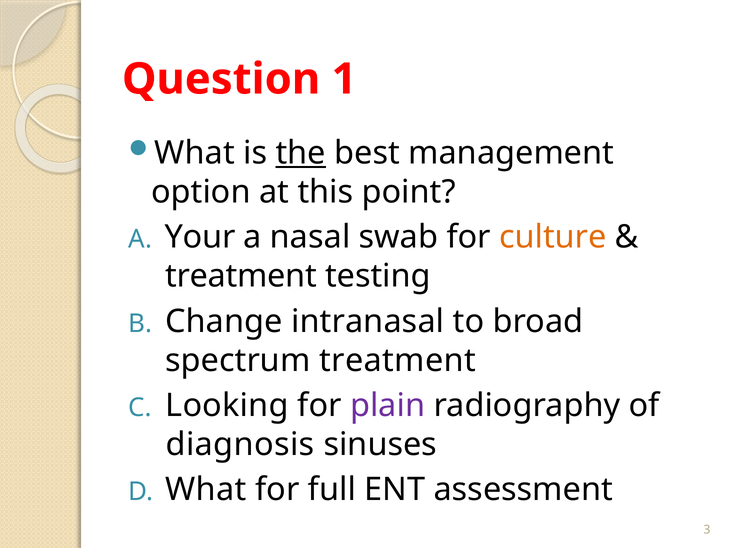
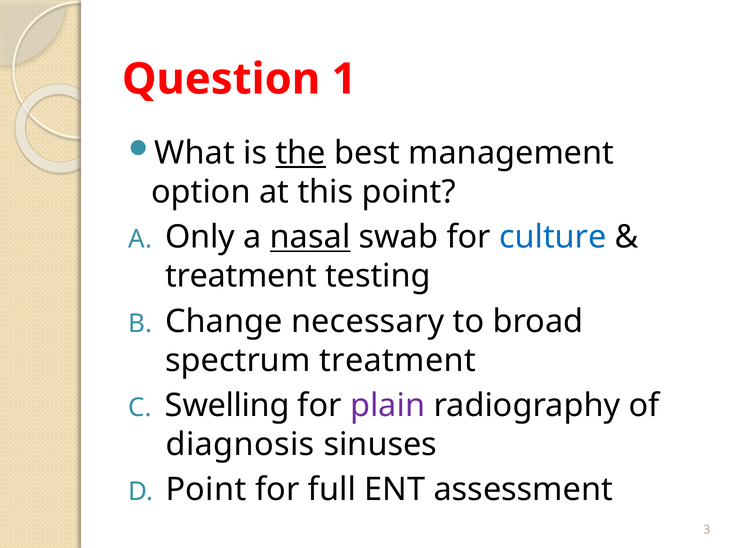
Your: Your -> Only
nasal underline: none -> present
culture colour: orange -> blue
intranasal: intranasal -> necessary
Looking: Looking -> Swelling
What at (206, 490): What -> Point
